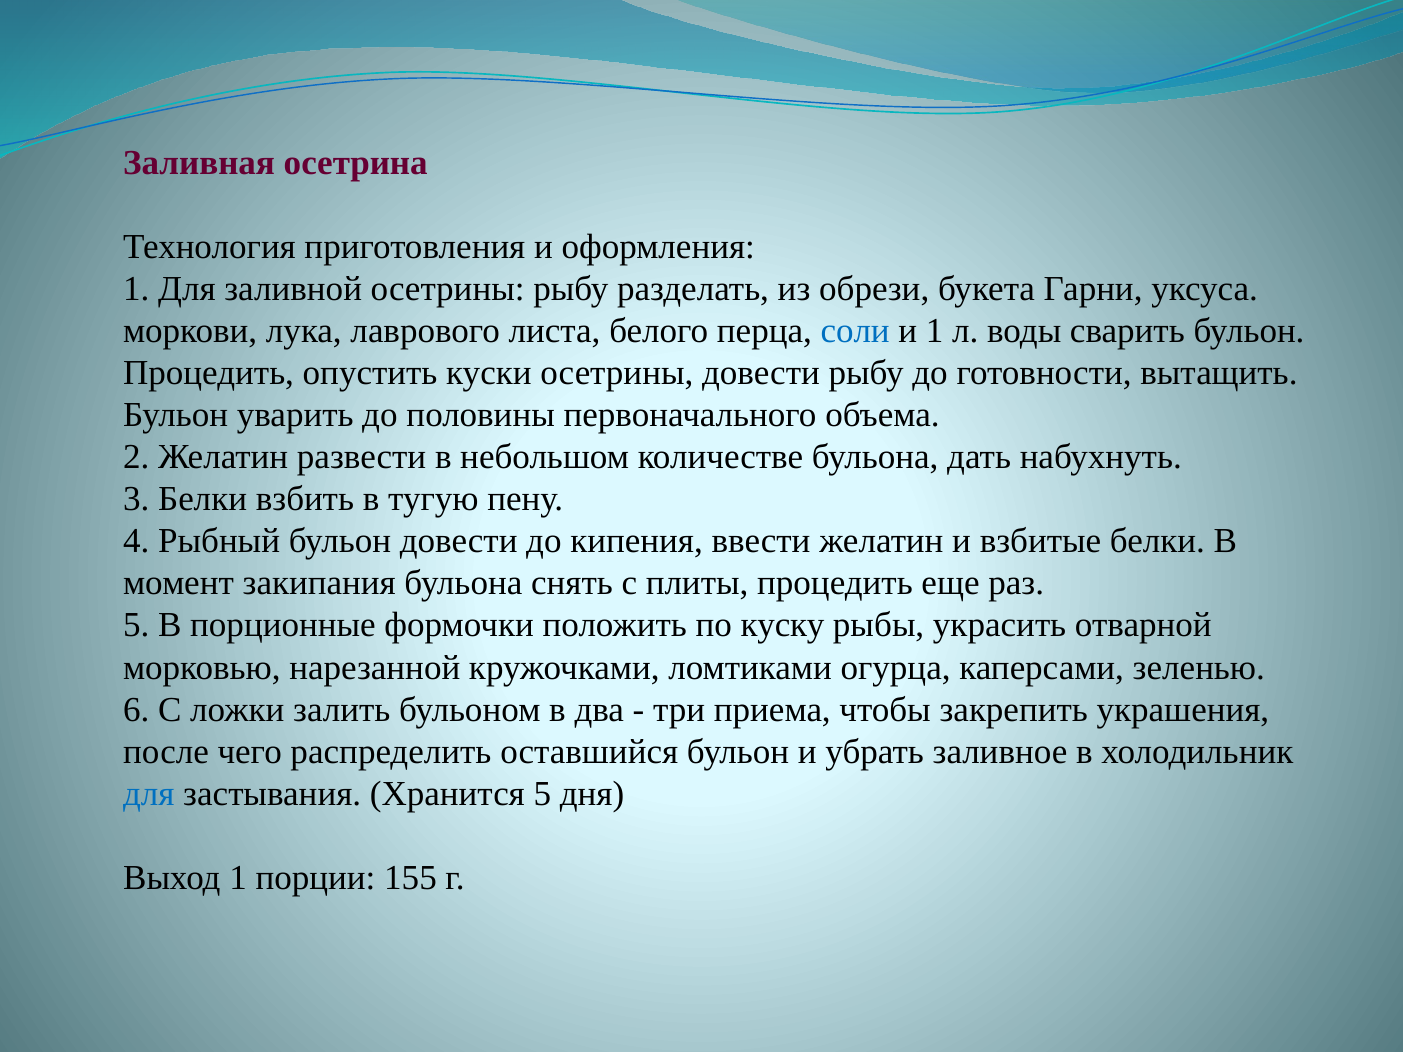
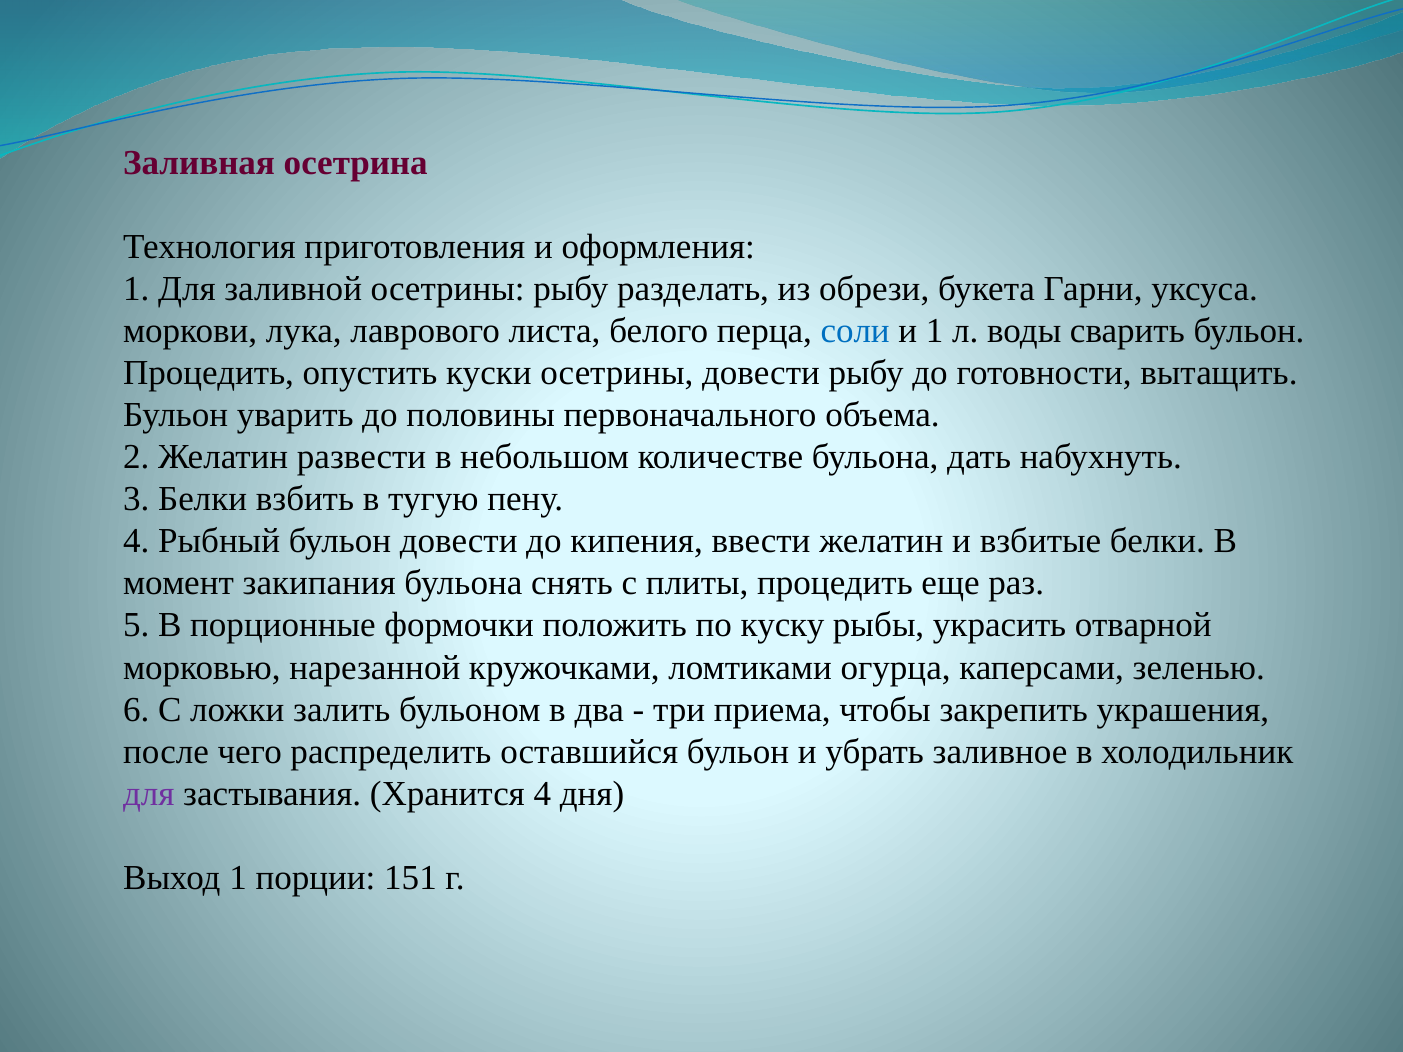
для at (149, 794) colour: blue -> purple
Хранится 5: 5 -> 4
155: 155 -> 151
